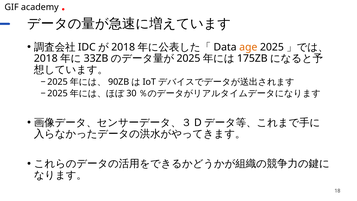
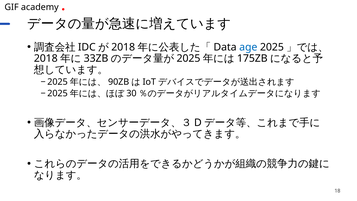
age colour: orange -> blue
